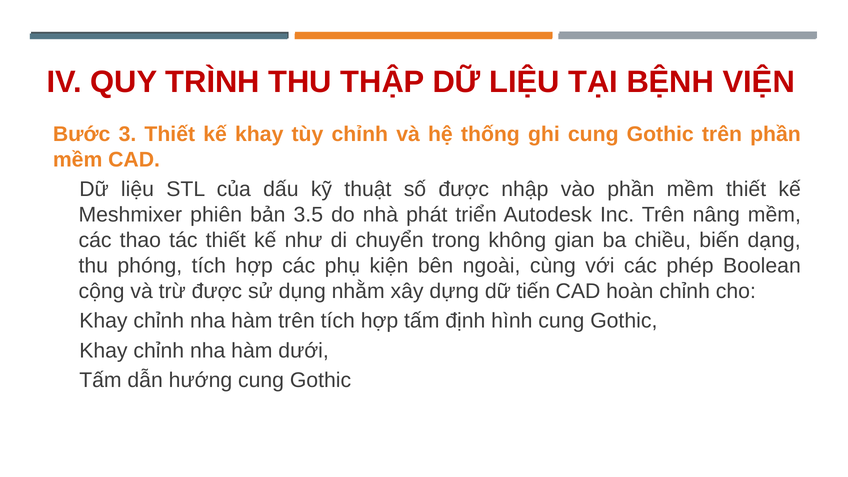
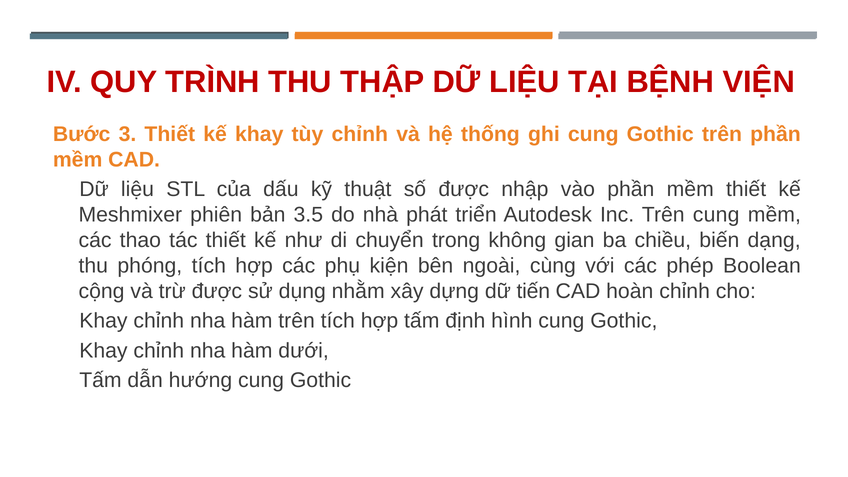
Trên nâng: nâng -> cung
